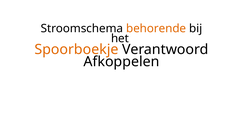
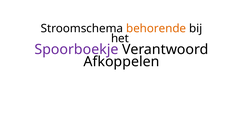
Spoorboekje colour: orange -> purple
